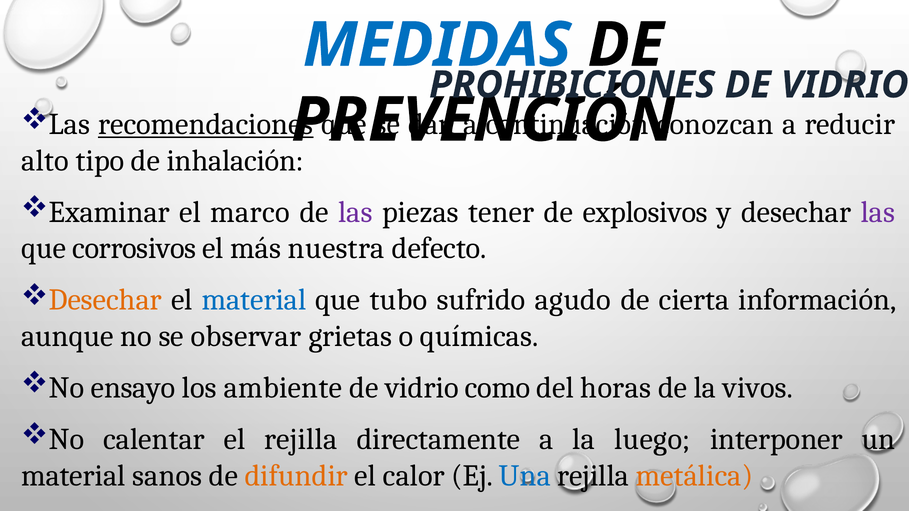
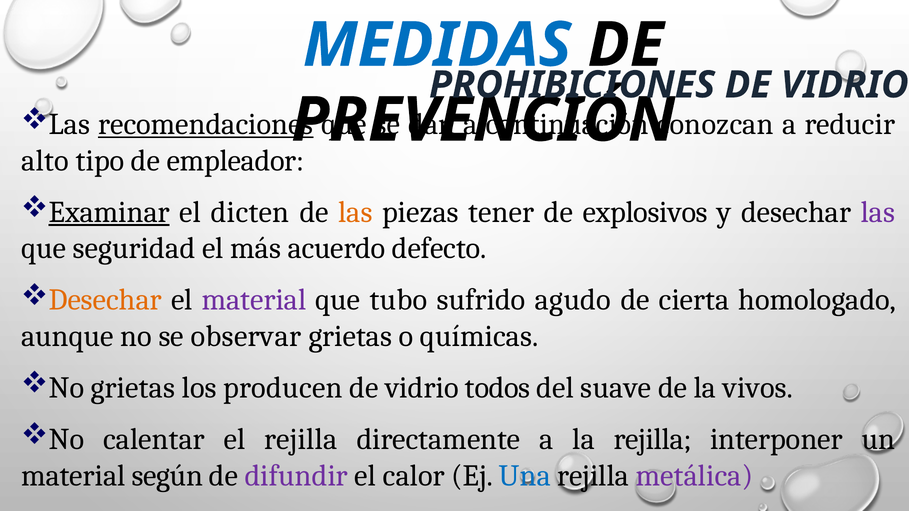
inhalación: inhalación -> empleador
Examinar underline: none -> present
marco: marco -> dicten
las at (355, 212) colour: purple -> orange
corrosivos: corrosivos -> seguridad
nuestra: nuestra -> acuerdo
material at (254, 300) colour: blue -> purple
información: información -> homologado
No ensayo: ensayo -> grietas
ambiente: ambiente -> producen
como: como -> todos
horas: horas -> suave
la luego: luego -> rejilla
sanos: sanos -> según
difundir colour: orange -> purple
metálica colour: orange -> purple
